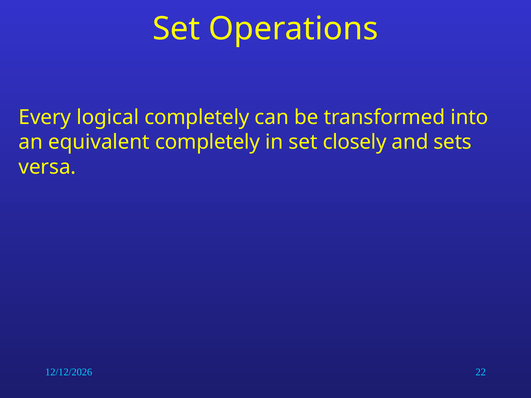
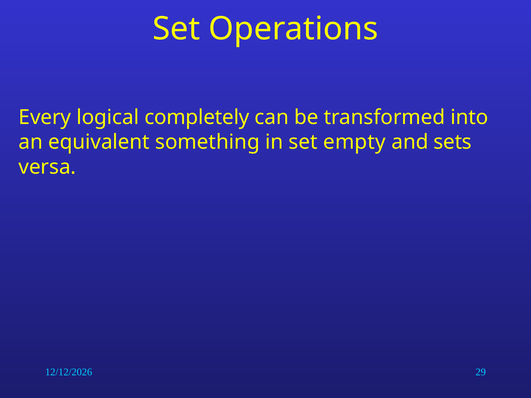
equivalent completely: completely -> something
closely: closely -> empty
22: 22 -> 29
